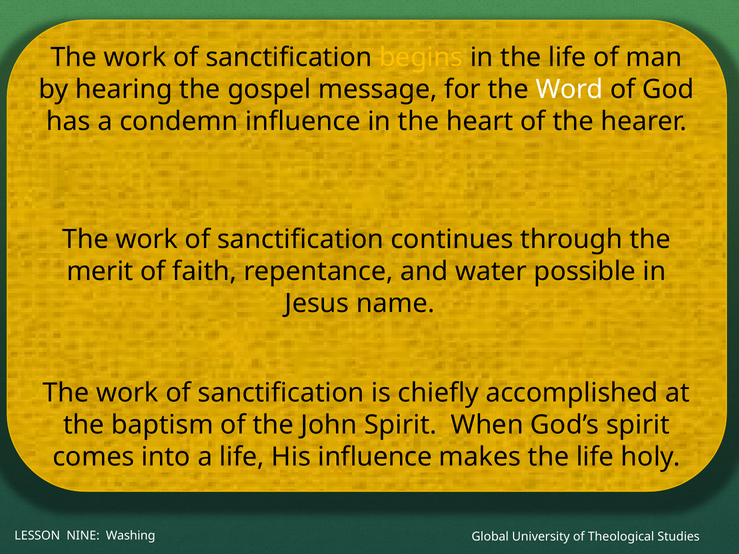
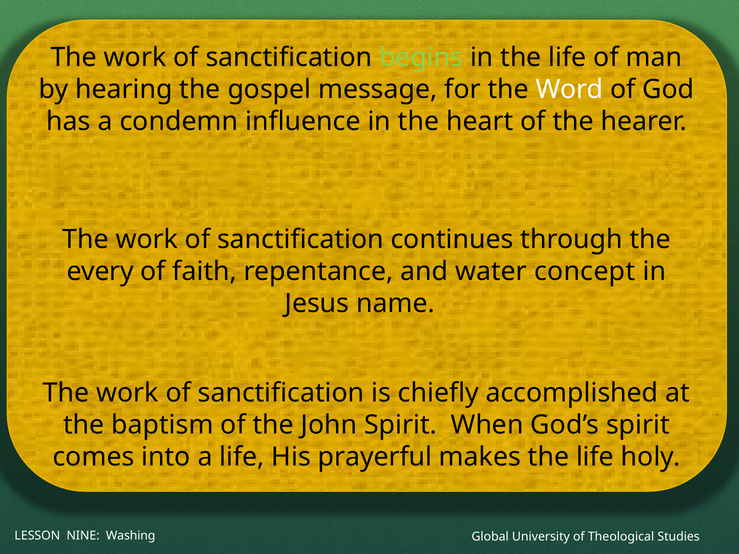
begins colour: yellow -> light green
merit: merit -> every
possible: possible -> concept
His influence: influence -> prayerful
